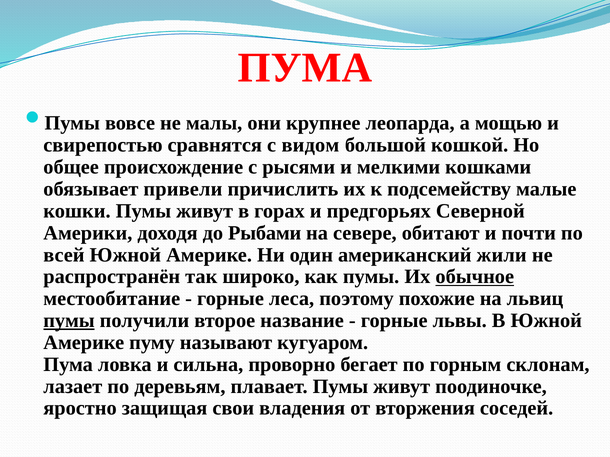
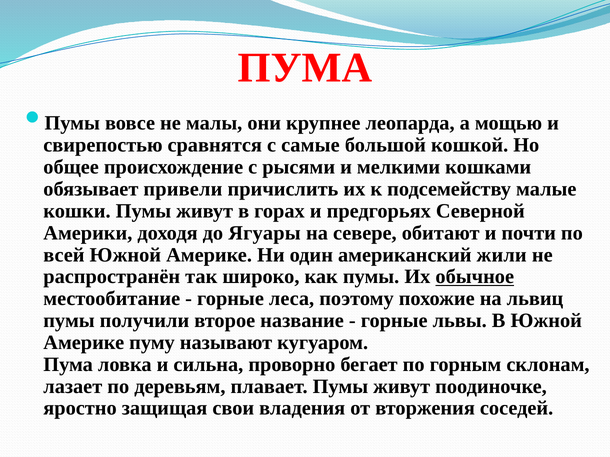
видом: видом -> самые
Рыбами: Рыбами -> Ягуары
пумы at (69, 321) underline: present -> none
